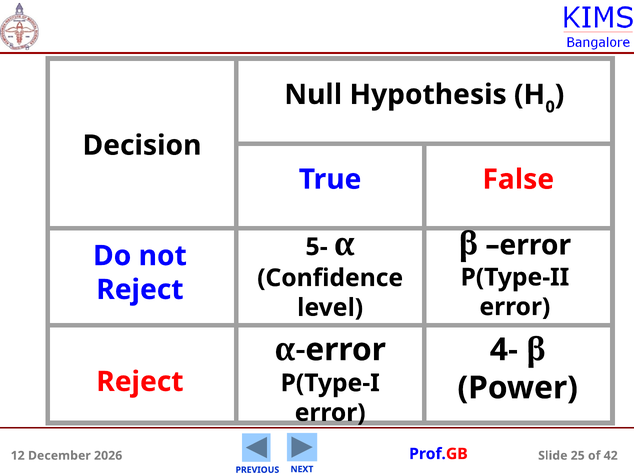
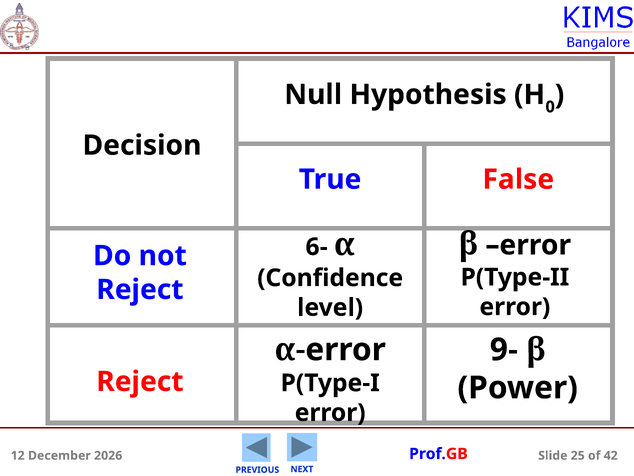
5-: 5- -> 6-
4-: 4- -> 9-
